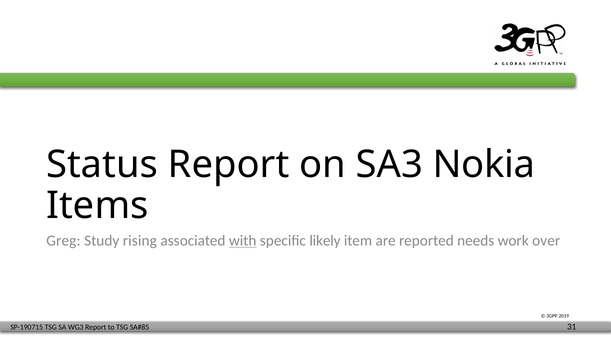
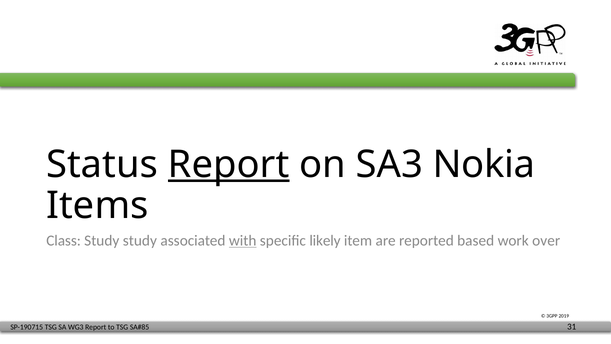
Report at (229, 164) underline: none -> present
Greg: Greg -> Class
Study rising: rising -> study
needs: needs -> based
